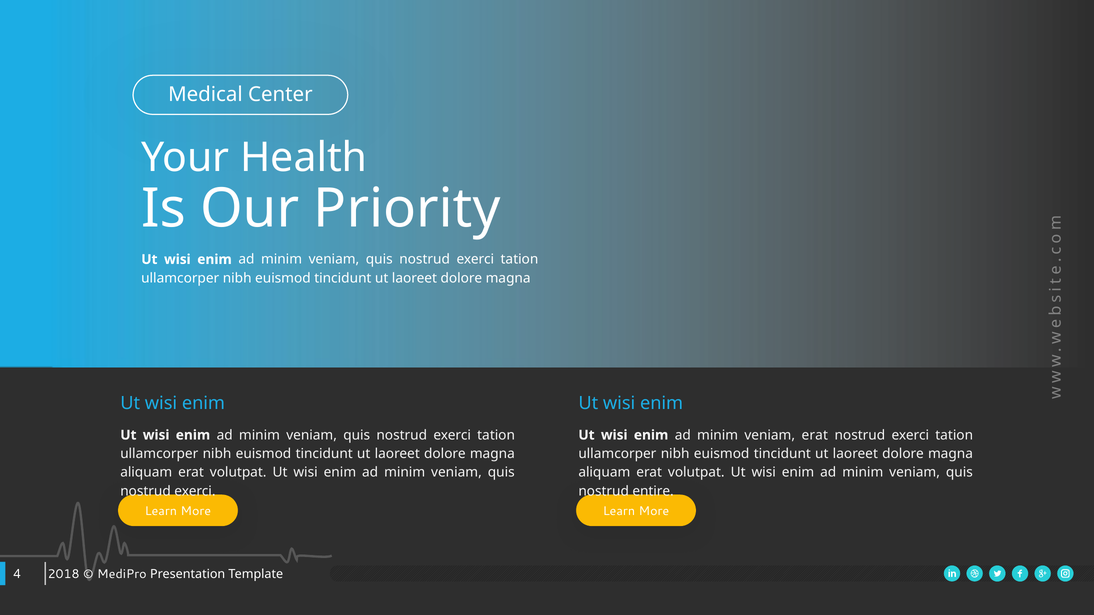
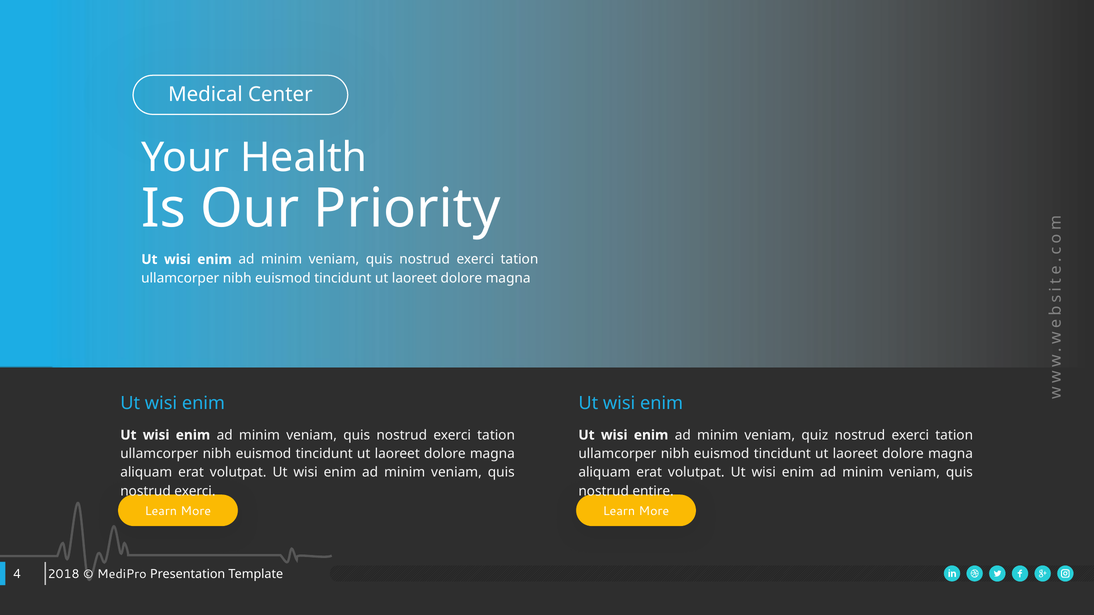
veniam erat: erat -> quiz
